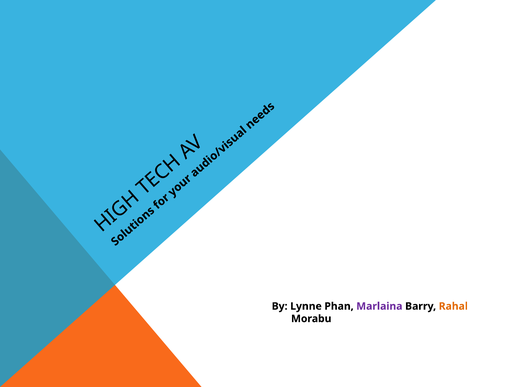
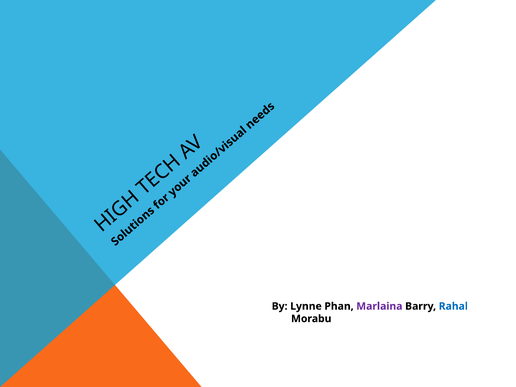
Rahal colour: orange -> blue
